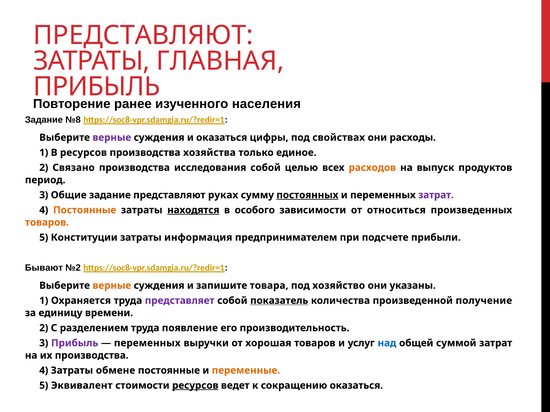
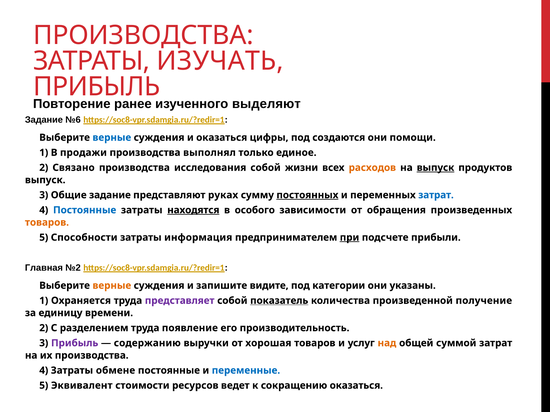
ПРЕДСТАВЛЯЮТ at (143, 36): ПРЕДСТАВЛЯЮТ -> ПРОИЗВОДСТВА
ГЛАВНАЯ: ГЛАВНАЯ -> ИЗУЧАТЬ
населения: населения -> выделяют
№8: №8 -> №6
верные at (112, 138) colour: purple -> blue
свойствах: свойствах -> создаются
расходы: расходы -> помощи
В ресурсов: ресурсов -> продажи
хозяйства: хозяйства -> выполнял
целью: целью -> жизни
выпуск at (436, 168) underline: none -> present
период at (45, 180): период -> выпуск
затрат at (436, 195) colour: purple -> blue
Постоянные at (85, 210) colour: orange -> blue
относиться: относиться -> обращения
Конституции: Конституции -> Способности
при underline: none -> present
Бывают: Бывают -> Главная
товара: товара -> видите
хозяйство: хозяйство -> категории
переменных at (147, 343): переменных -> содержанию
над colour: blue -> orange
переменные colour: orange -> blue
ресурсов at (195, 386) underline: present -> none
